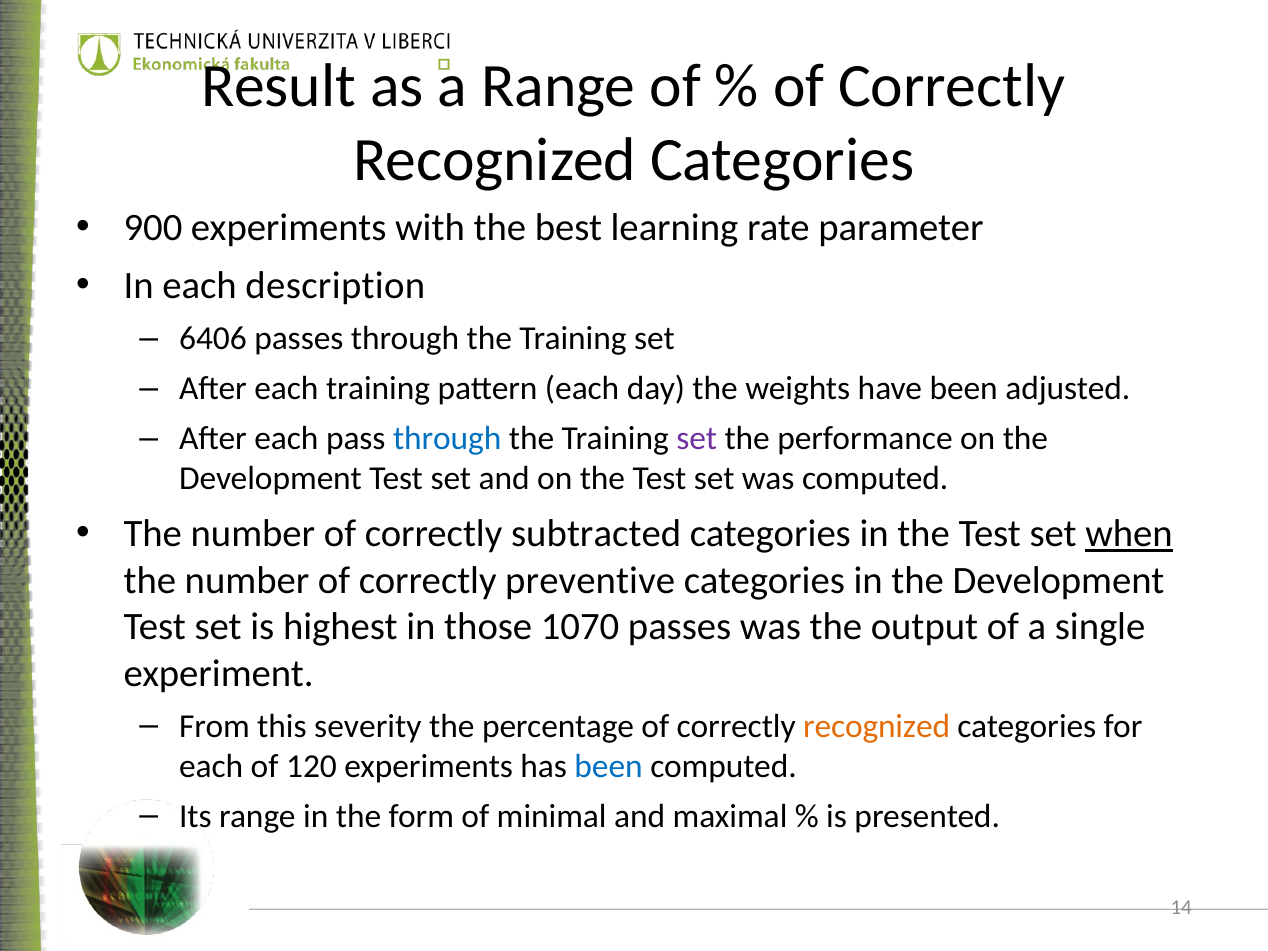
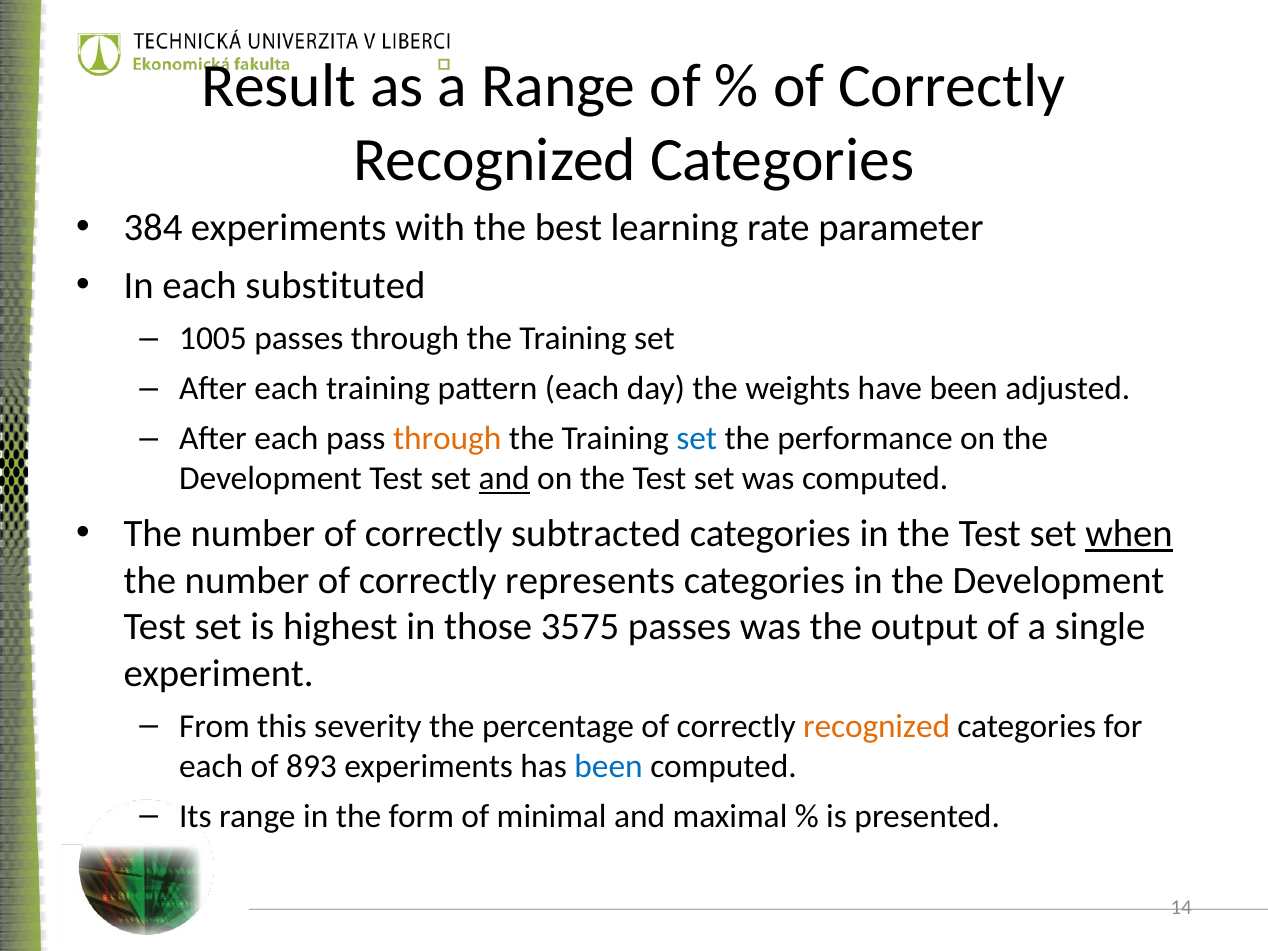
900: 900 -> 384
description: description -> substituted
6406: 6406 -> 1005
through at (447, 439) colour: blue -> orange
set at (697, 439) colour: purple -> blue
and at (504, 479) underline: none -> present
preventive: preventive -> represents
1070: 1070 -> 3575
120: 120 -> 893
